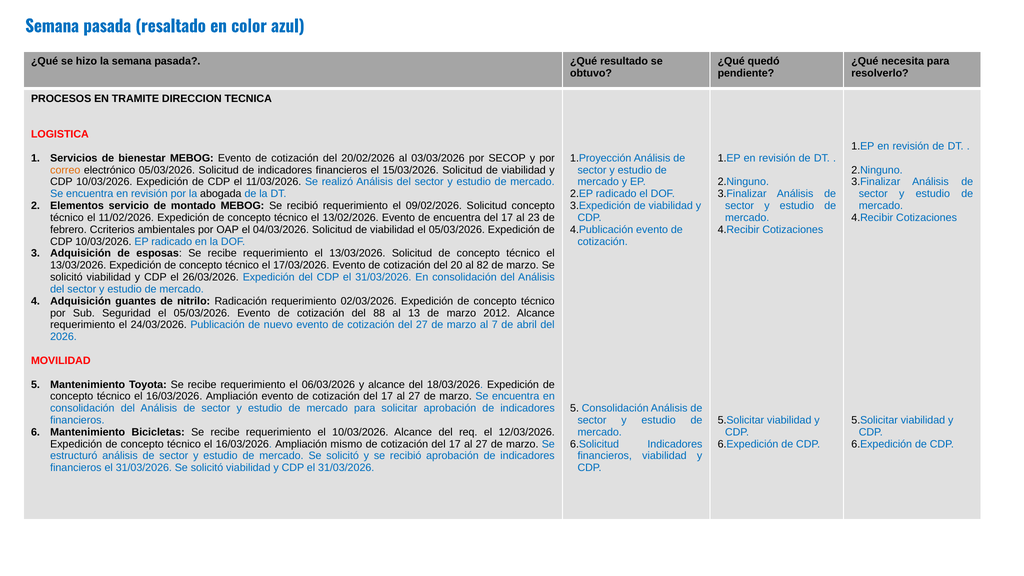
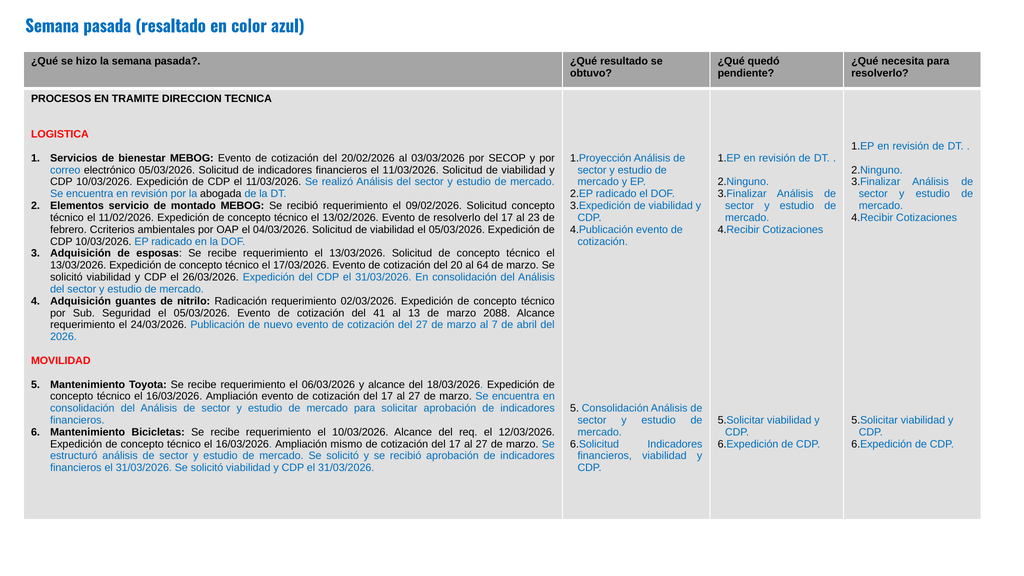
correo colour: orange -> blue
financieros el 15/03/2026: 15/03/2026 -> 11/03/2026
de encuentra: encuentra -> resolverlo
82: 82 -> 64
88: 88 -> 41
2012: 2012 -> 2088
